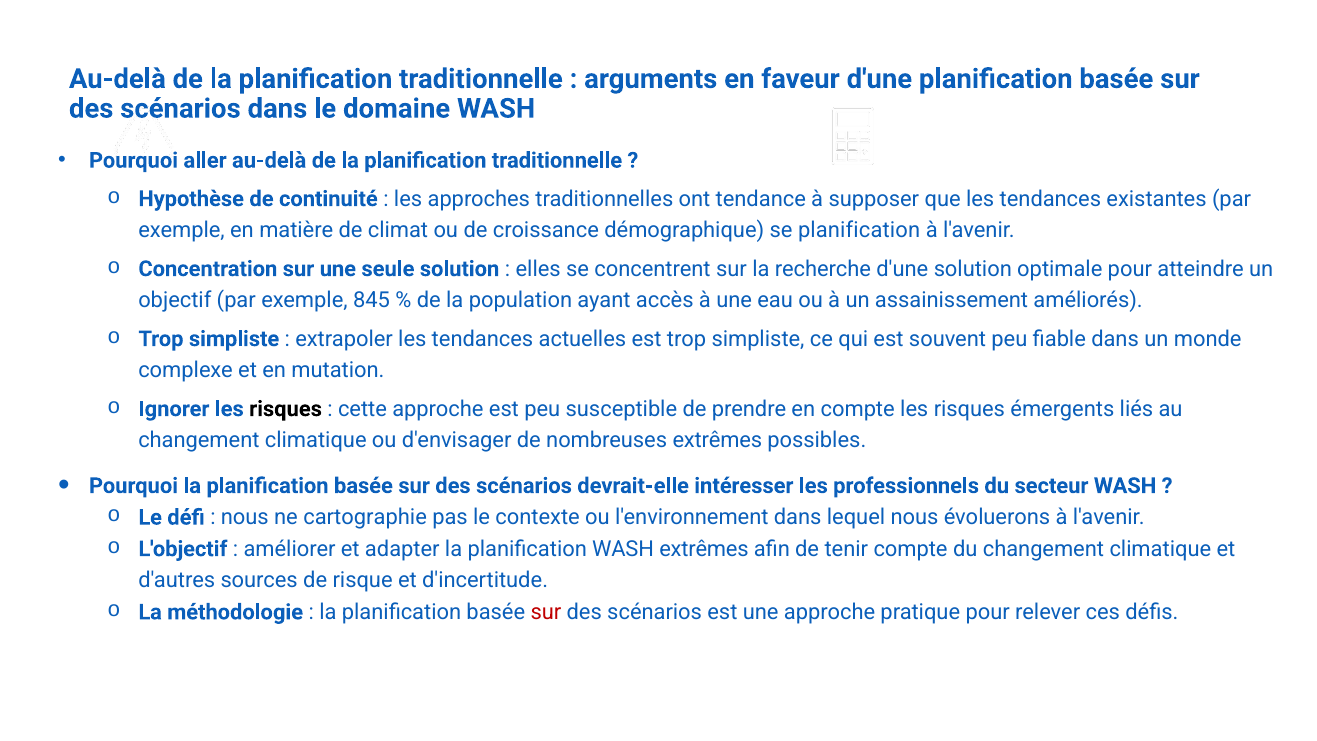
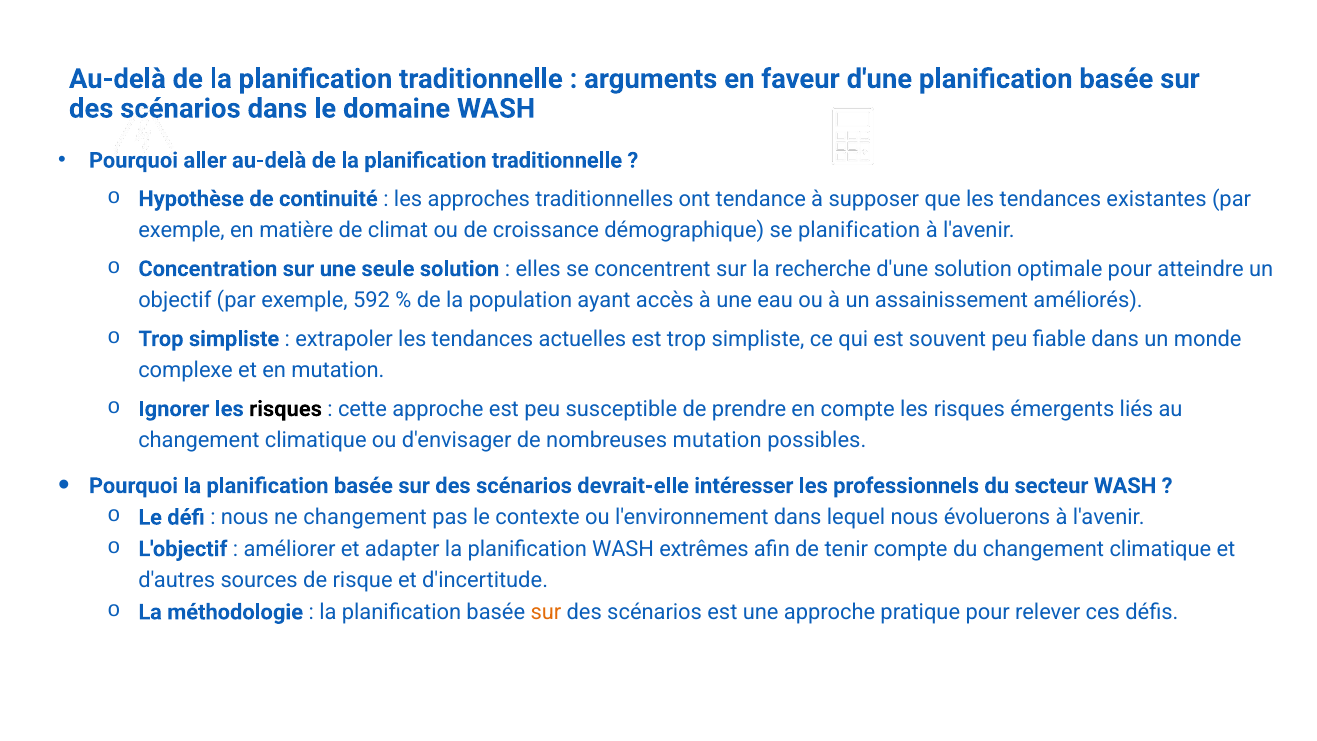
845: 845 -> 592
nombreuses extrêmes: extrêmes -> mutation
ne cartographie: cartographie -> changement
sur at (546, 612) colour: red -> orange
